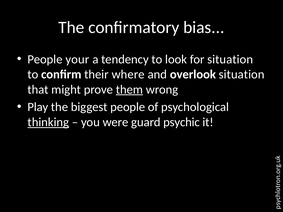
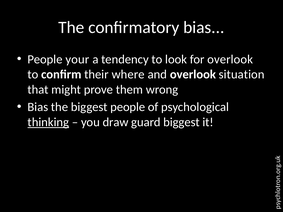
for situation: situation -> overlook
them underline: present -> none
Play at (38, 107): Play -> Bias
were: were -> draw
guard psychic: psychic -> biggest
